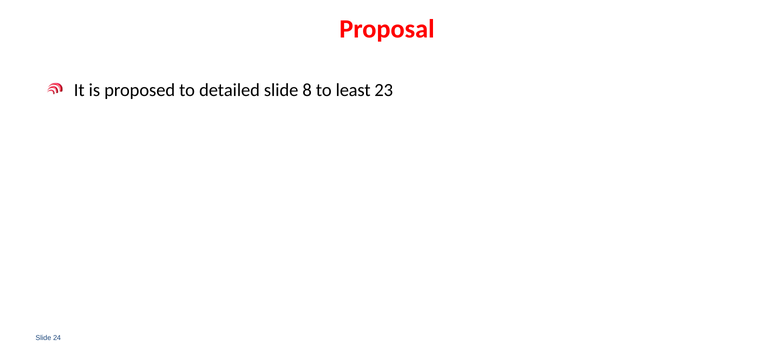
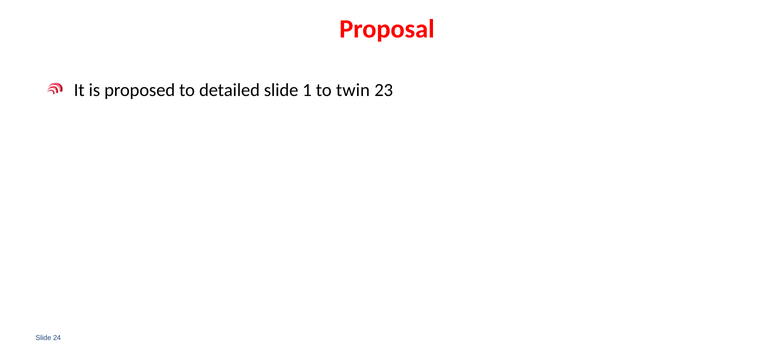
8: 8 -> 1
least: least -> twin
